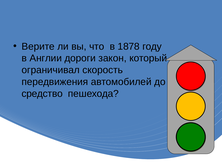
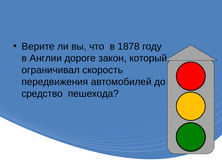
дороги: дороги -> дороге
